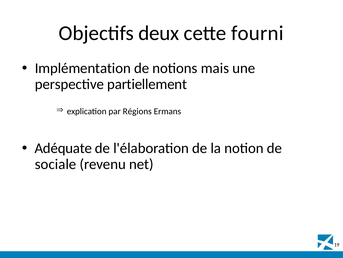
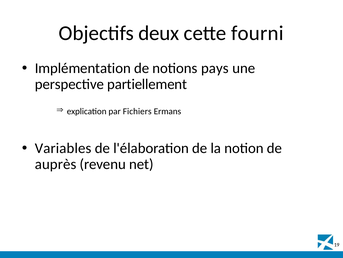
mais: mais -> pays
Régions: Régions -> Fichiers
Adéquate: Adéquate -> Variables
sociale: sociale -> auprès
